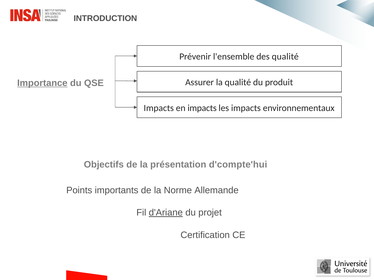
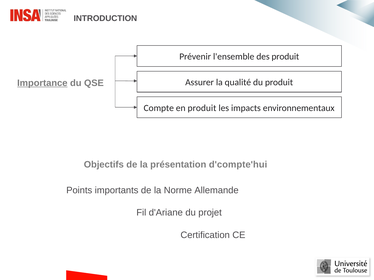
des qualité: qualité -> produit
Impacts at (159, 108): Impacts -> Compte
en impacts: impacts -> produit
d'Ariane underline: present -> none
